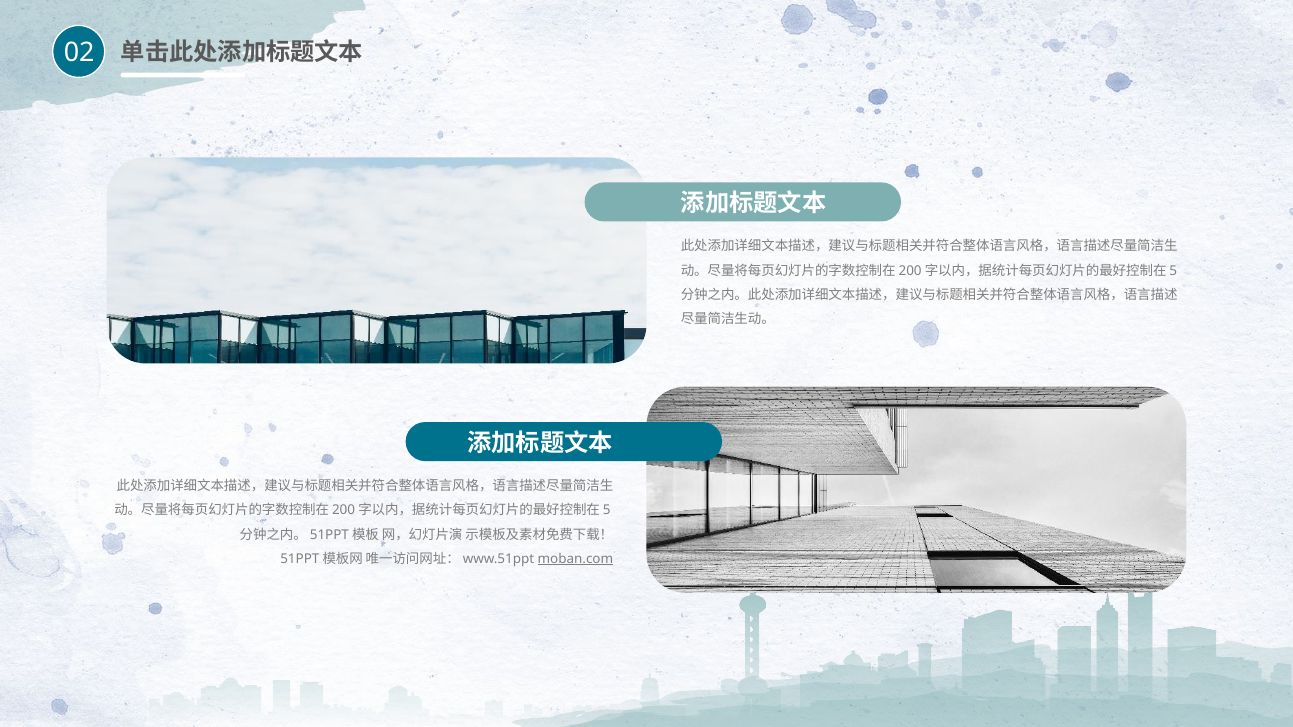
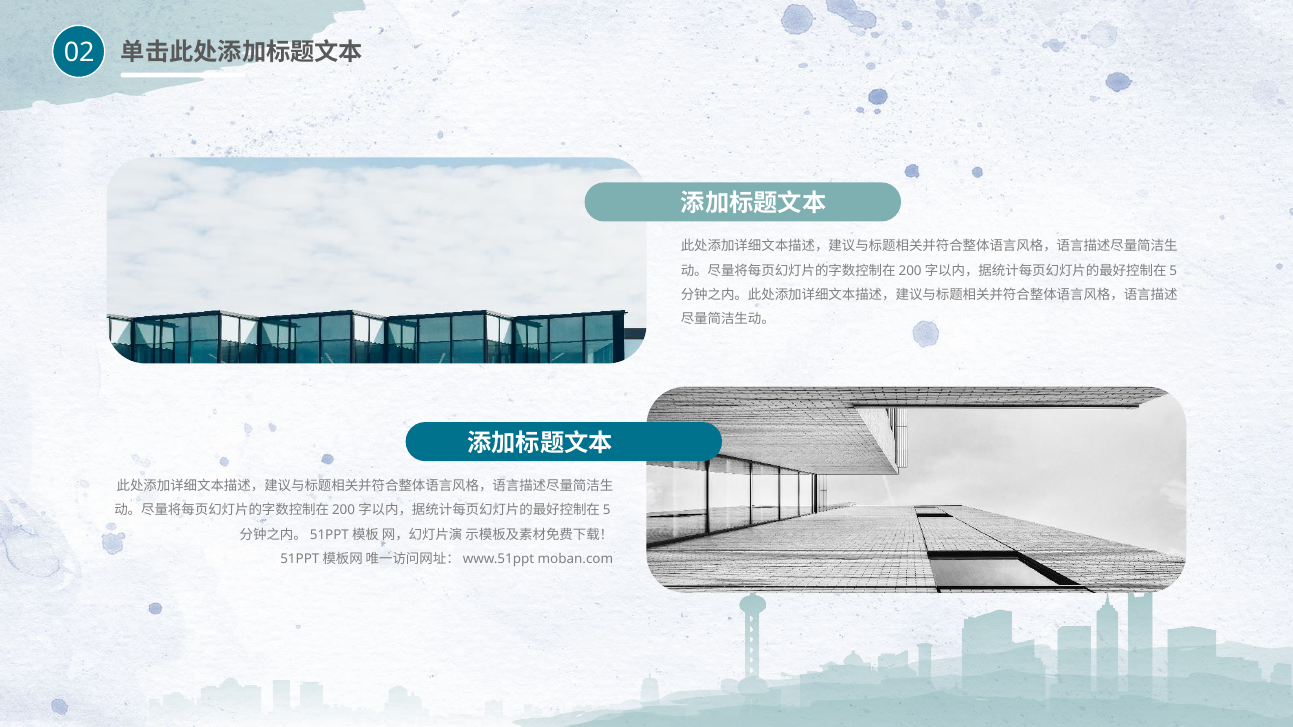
moban.com underline: present -> none
